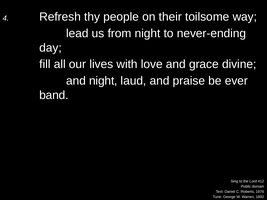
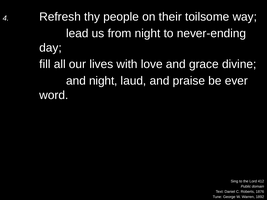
band: band -> word
